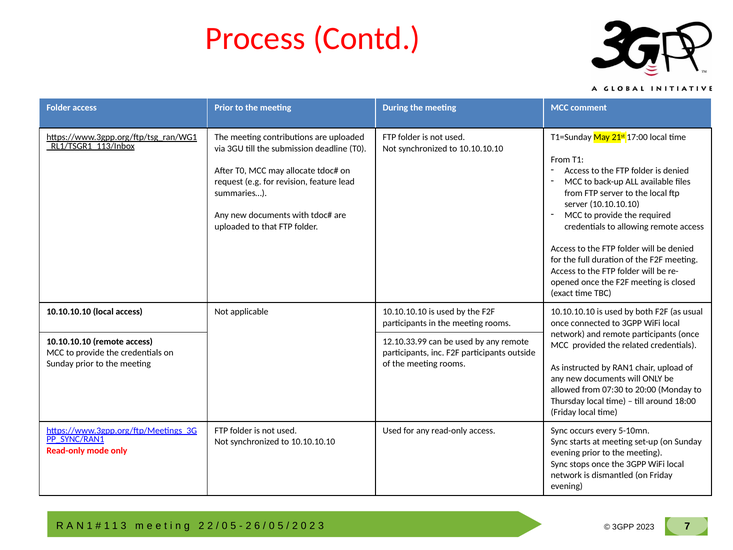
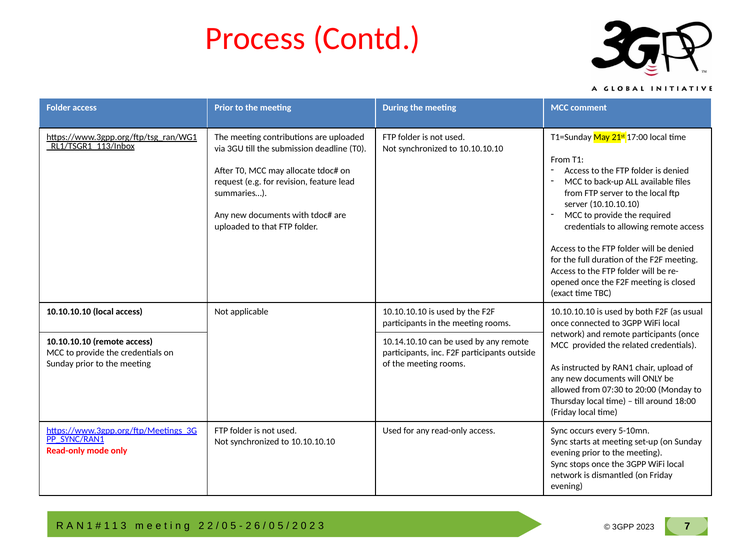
12.10.33.99: 12.10.33.99 -> 10.14.10.10
